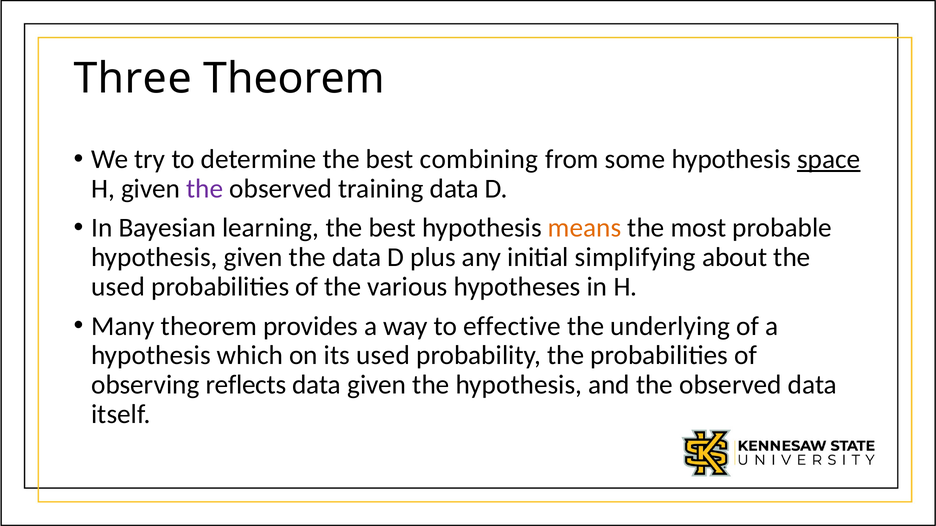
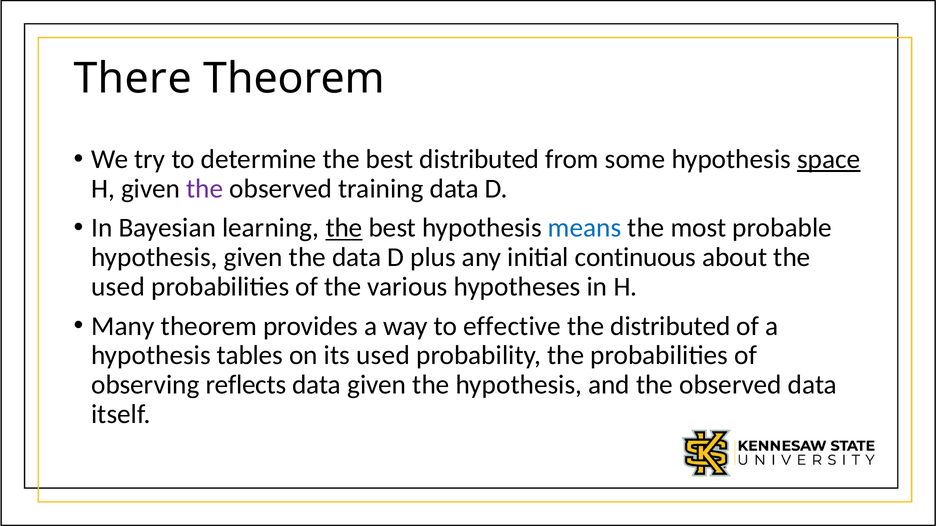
Three: Three -> There
best combining: combining -> distributed
the at (344, 228) underline: none -> present
means colour: orange -> blue
simplifying: simplifying -> continuous
the underlying: underlying -> distributed
which: which -> tables
